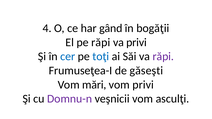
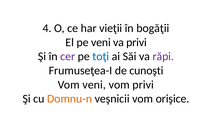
gând: gând -> vieţii
pe răpi: răpi -> veni
cer colour: blue -> purple
găseşti: găseşti -> cunoşti
Vom mări: mări -> veni
Domnu-n colour: purple -> orange
asculţi: asculţi -> orişice
